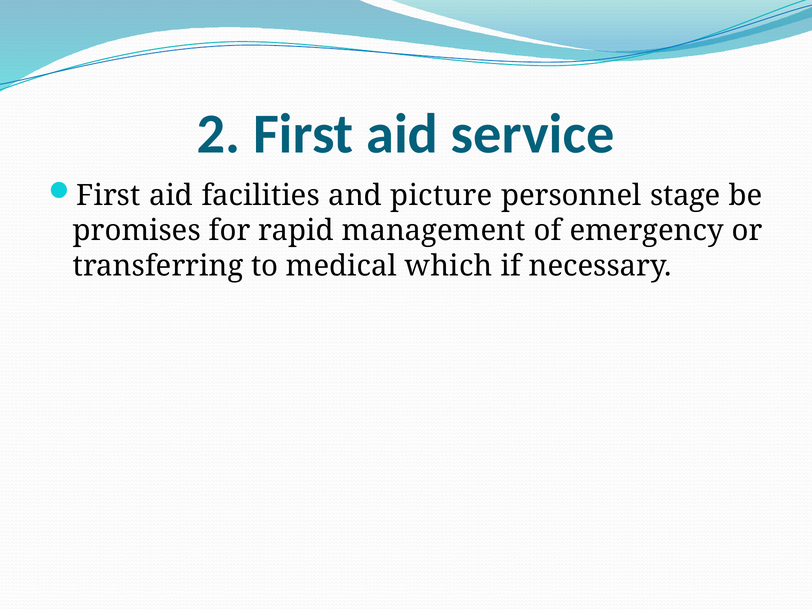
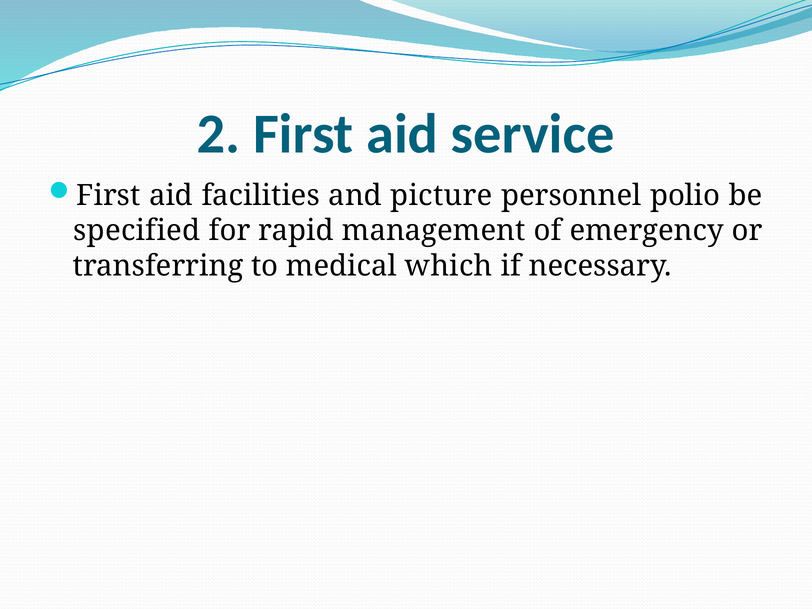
stage: stage -> polio
promises: promises -> specified
